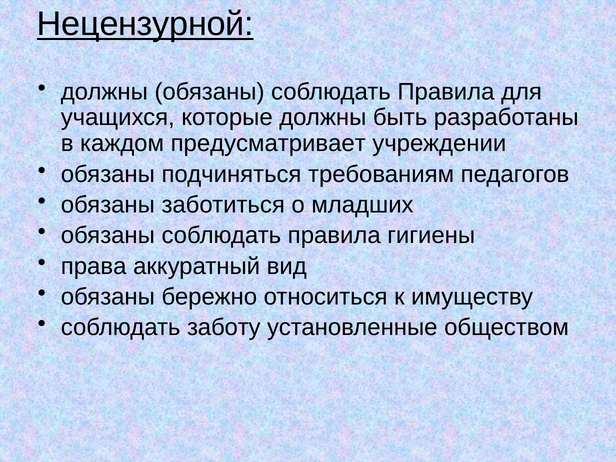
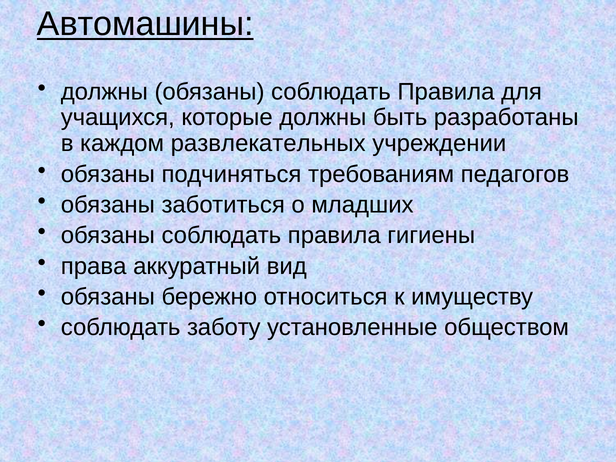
Нецензурной: Нецензурной -> Автомашины
предусматривает: предусматривает -> развлекательных
